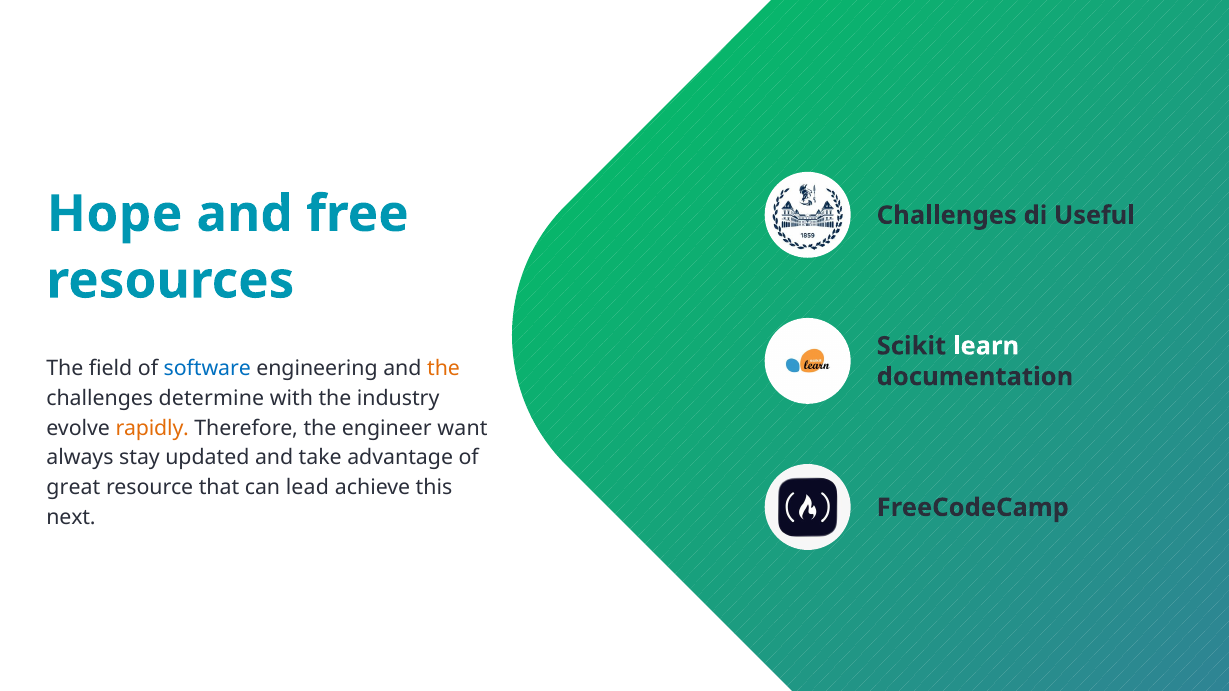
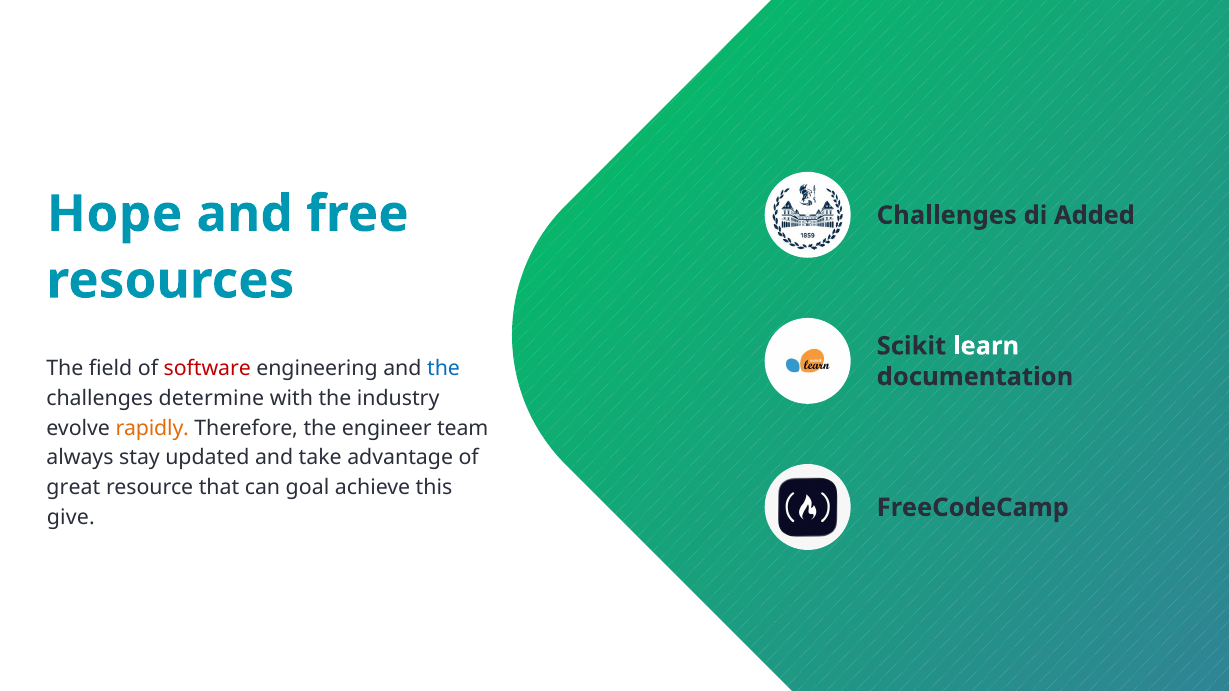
Useful: Useful -> Added
software colour: blue -> red
the at (444, 368) colour: orange -> blue
want: want -> team
lead: lead -> goal
next: next -> give
